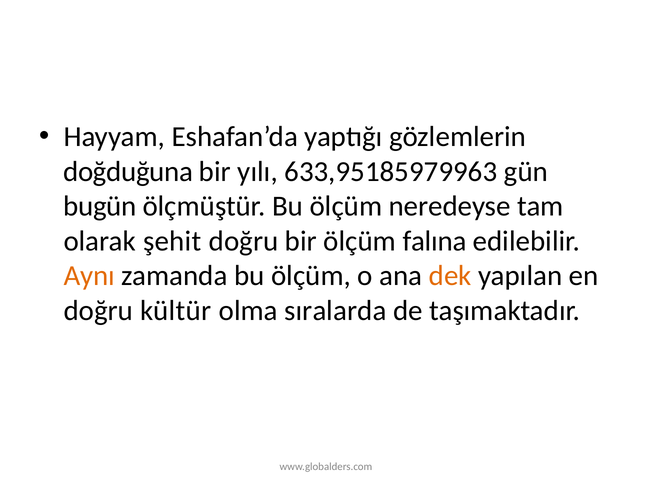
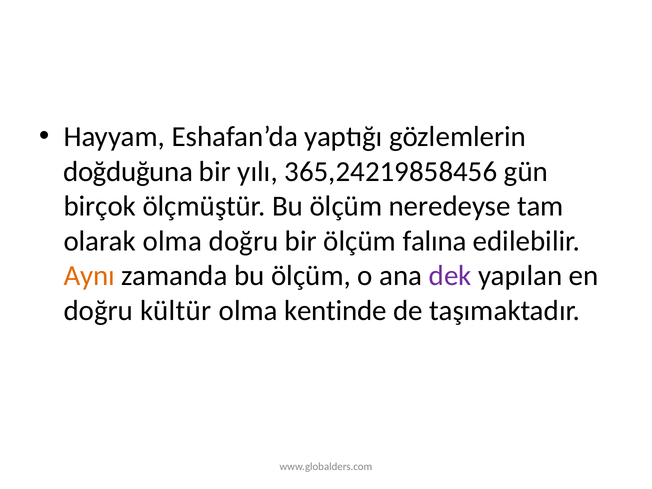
633,95185979963: 633,95185979963 -> 365,24219858456
bugün: bugün -> birçok
olarak şehit: şehit -> olma
dek colour: orange -> purple
sıralarda: sıralarda -> kentinde
